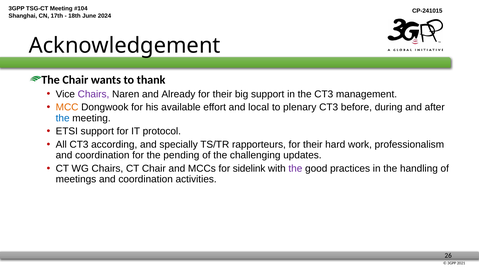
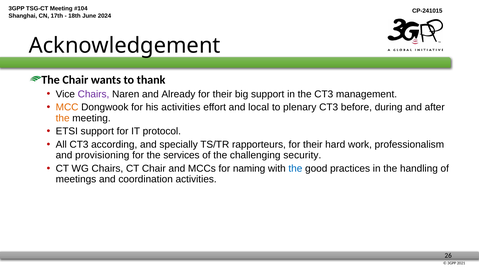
his available: available -> activities
the at (63, 118) colour: blue -> orange
coordination at (102, 156): coordination -> provisioning
pending: pending -> services
updates: updates -> security
sidelink: sidelink -> naming
the at (295, 169) colour: purple -> blue
